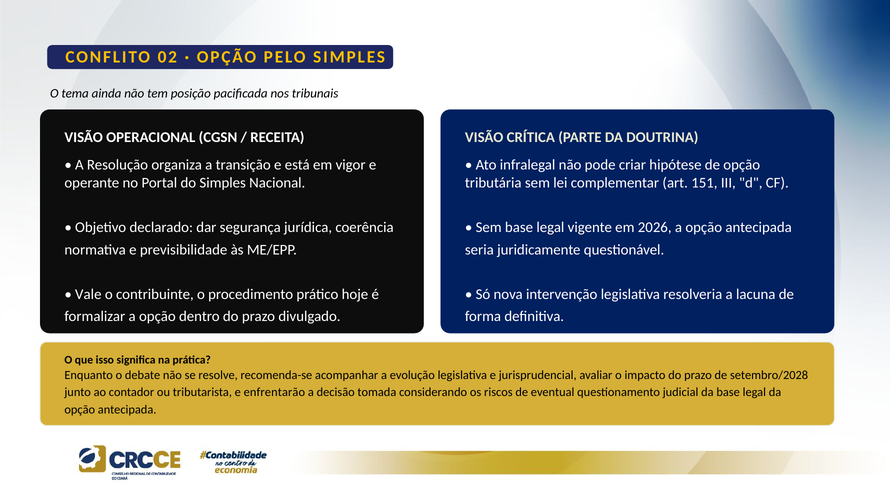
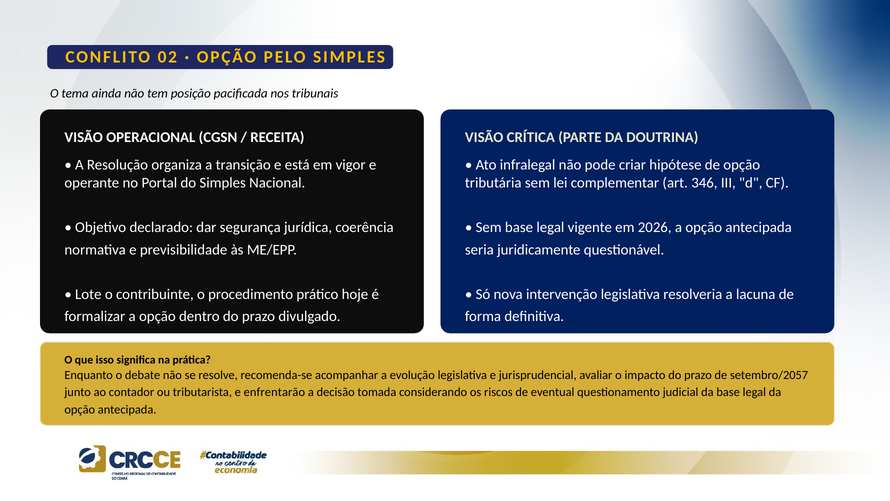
151: 151 -> 346
Vale: Vale -> Lote
setembro/2028: setembro/2028 -> setembro/2057
